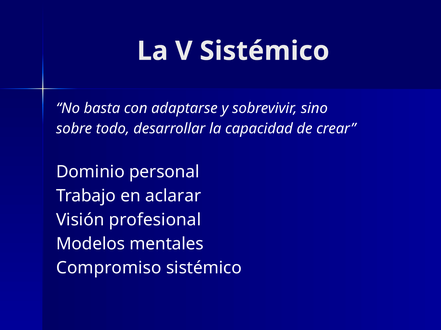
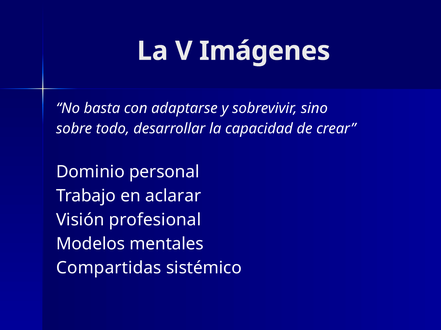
V Sistémico: Sistémico -> Imágenes
Compromiso: Compromiso -> Compartidas
